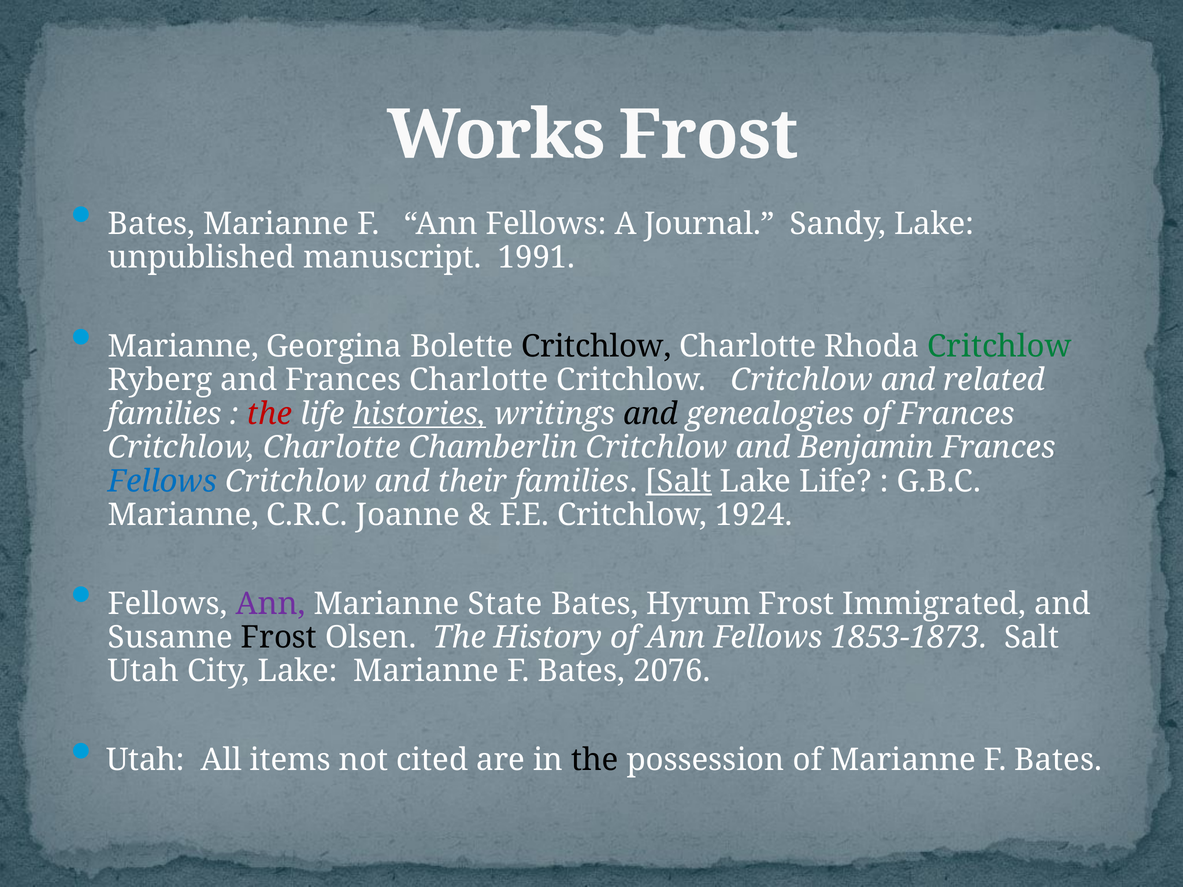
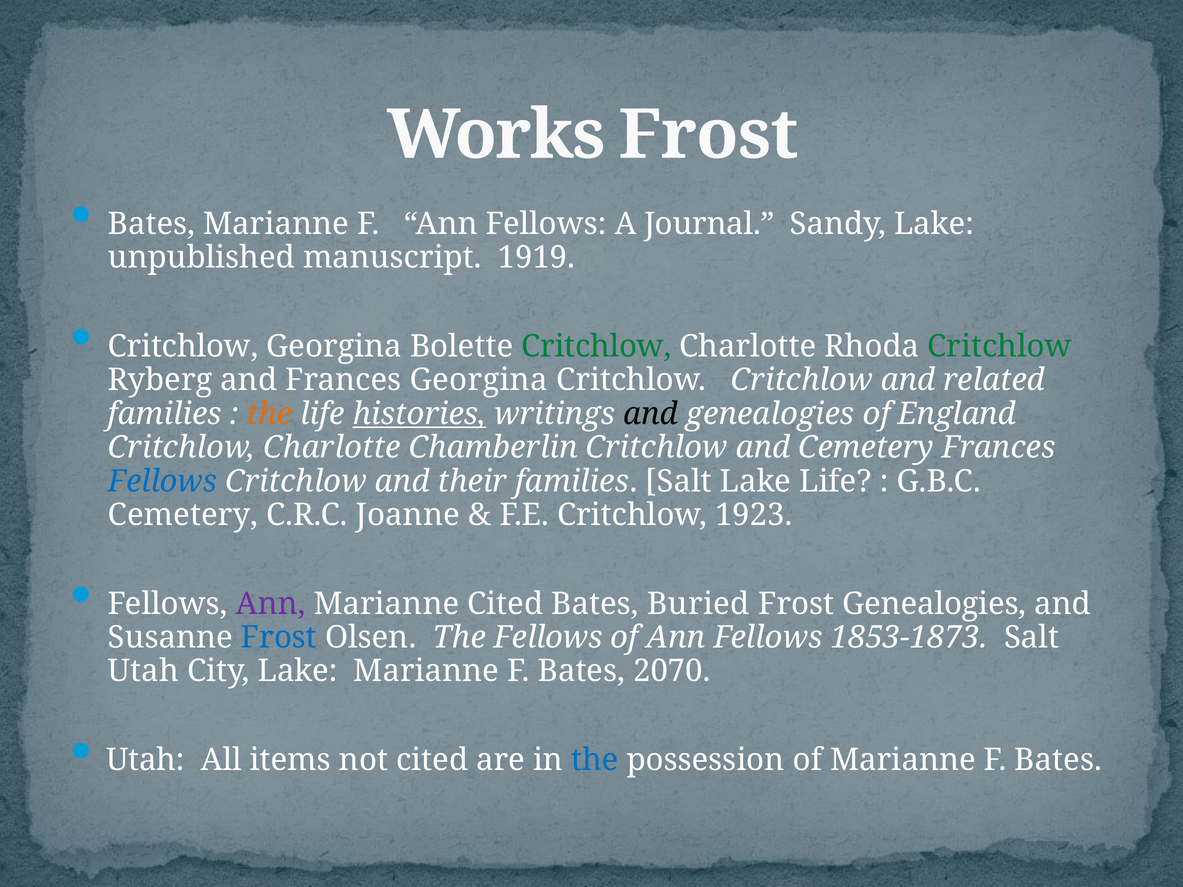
1991: 1991 -> 1919
Marianne at (183, 346): Marianne -> Critchlow
Critchlow at (596, 346) colour: black -> green
Frances Charlotte: Charlotte -> Georgina
the at (270, 414) colour: red -> orange
of Frances: Frances -> England
and Benjamin: Benjamin -> Cemetery
Salt at (679, 481) underline: present -> none
Marianne at (183, 515): Marianne -> Cemetery
1924: 1924 -> 1923
Marianne State: State -> Cited
Hyrum: Hyrum -> Buried
Frost Immigrated: Immigrated -> Genealogies
Frost at (279, 638) colour: black -> blue
The History: History -> Fellows
2076: 2076 -> 2070
the at (595, 760) colour: black -> blue
